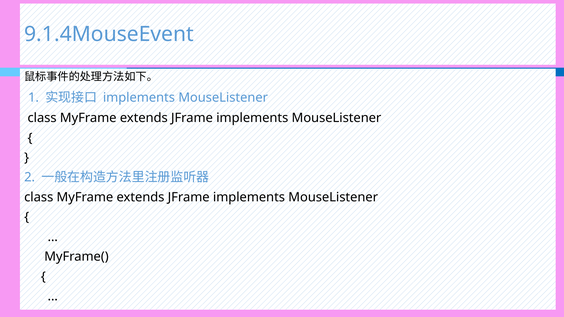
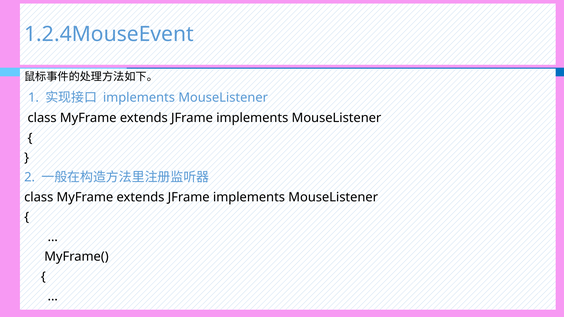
9.1.4MouseEvent: 9.1.4MouseEvent -> 1.2.4MouseEvent
